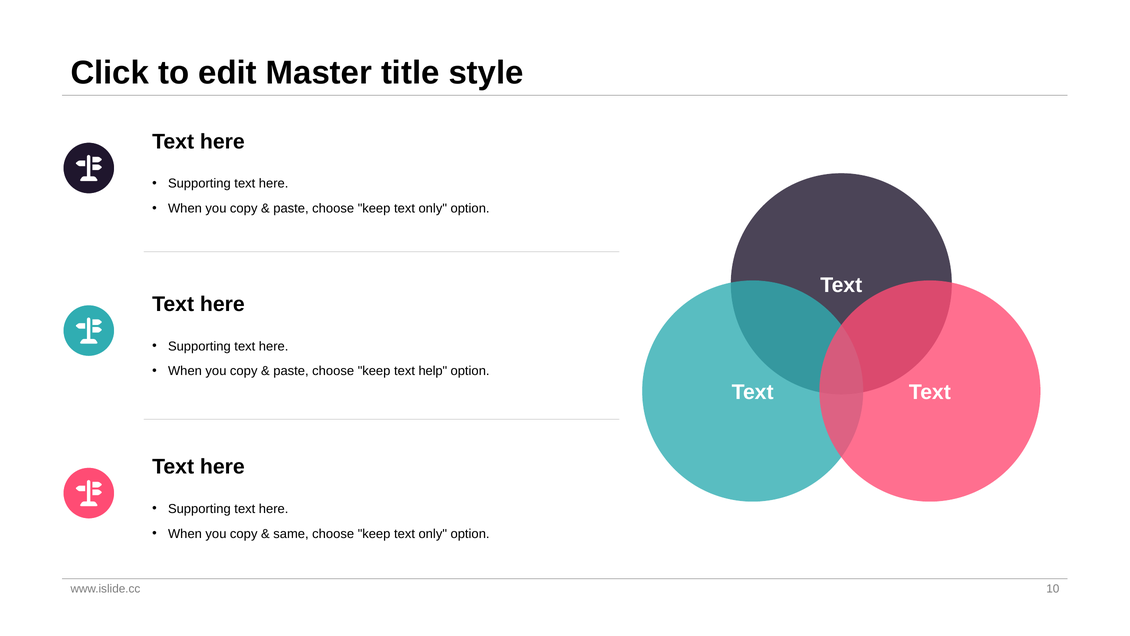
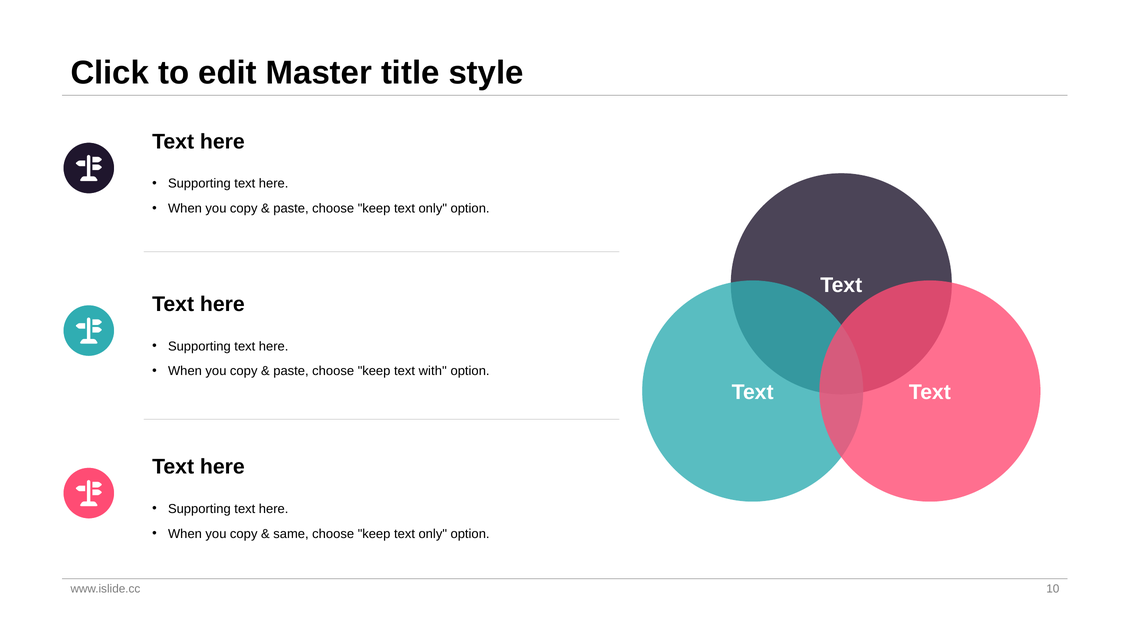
help: help -> with
